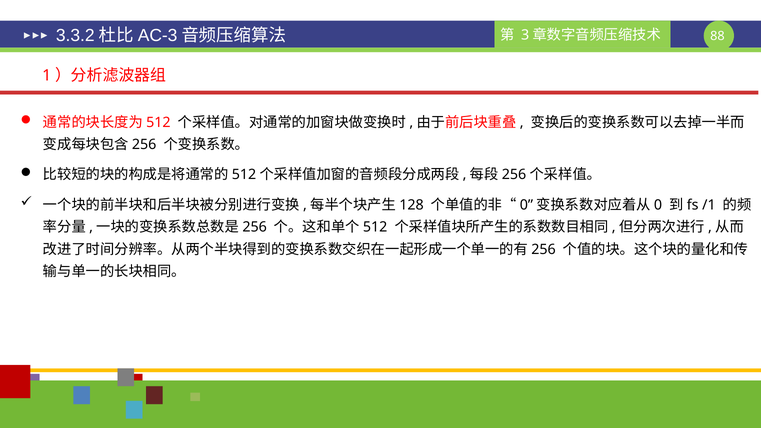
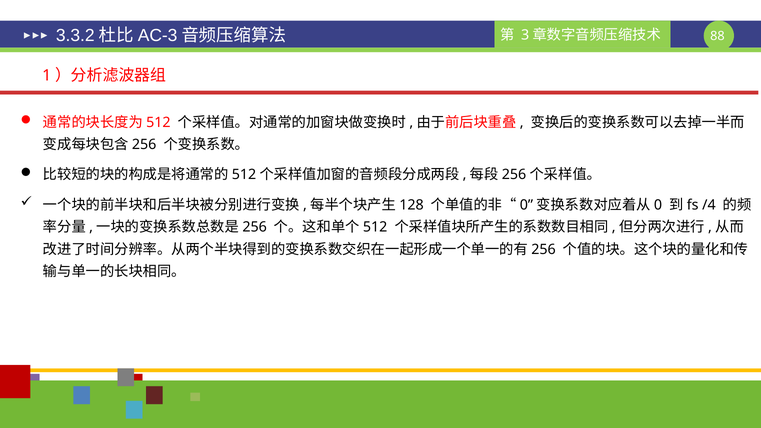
/1: /1 -> /4
